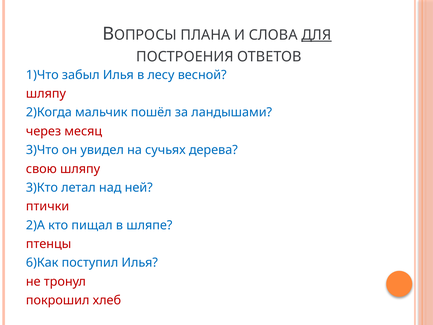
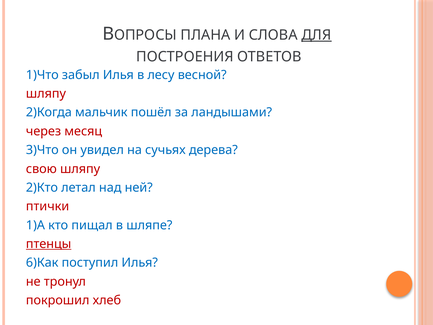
3)Кто: 3)Кто -> 2)Кто
2)А: 2)А -> 1)А
птенцы underline: none -> present
